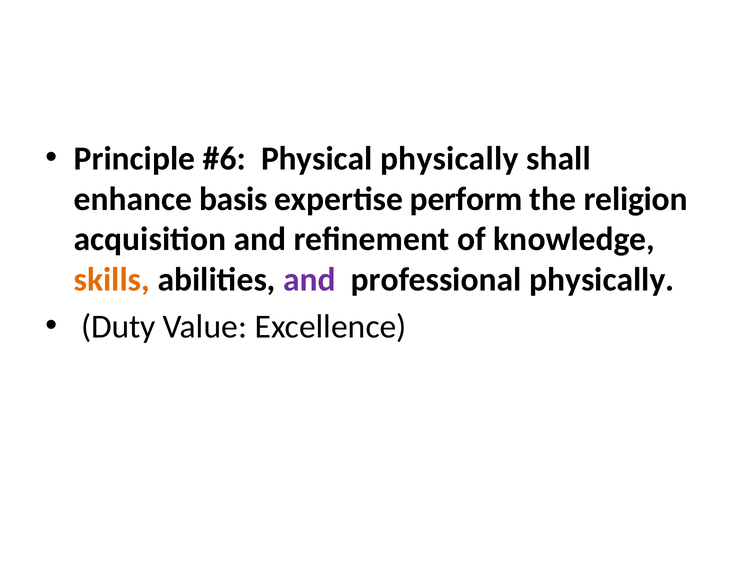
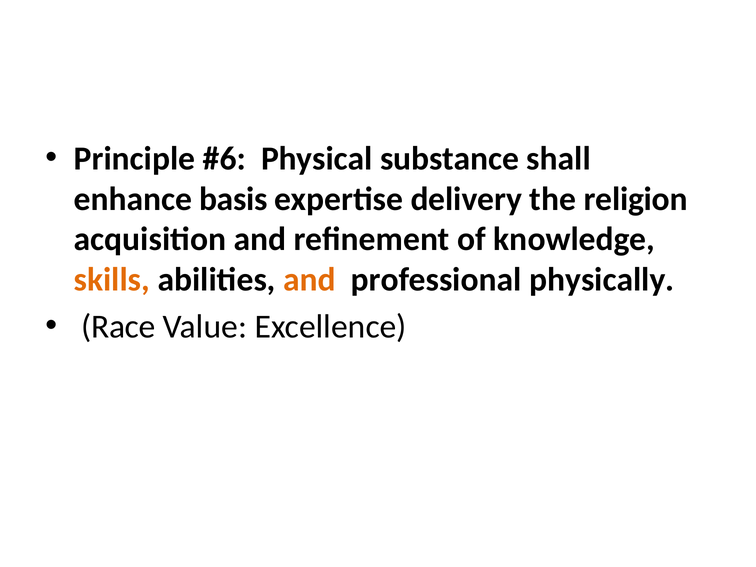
Physical physically: physically -> substance
perform: perform -> delivery
and at (309, 280) colour: purple -> orange
Duty: Duty -> Race
